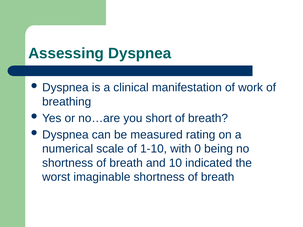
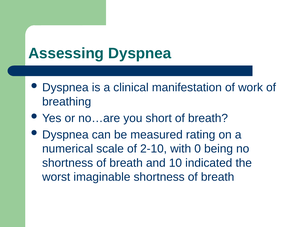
1-10: 1-10 -> 2-10
